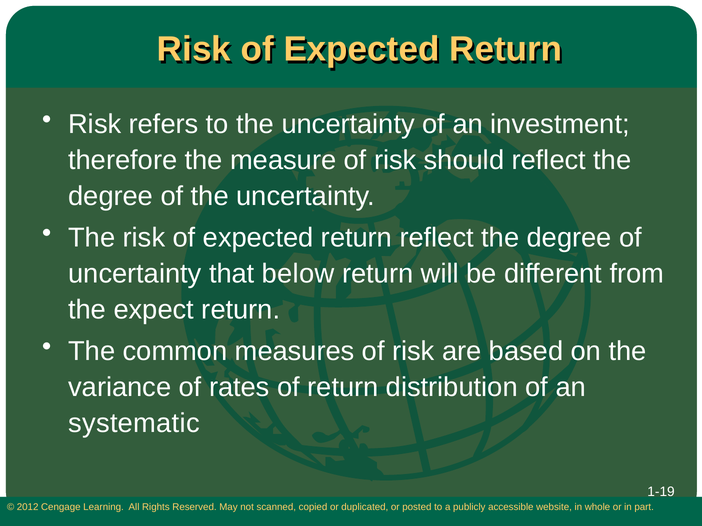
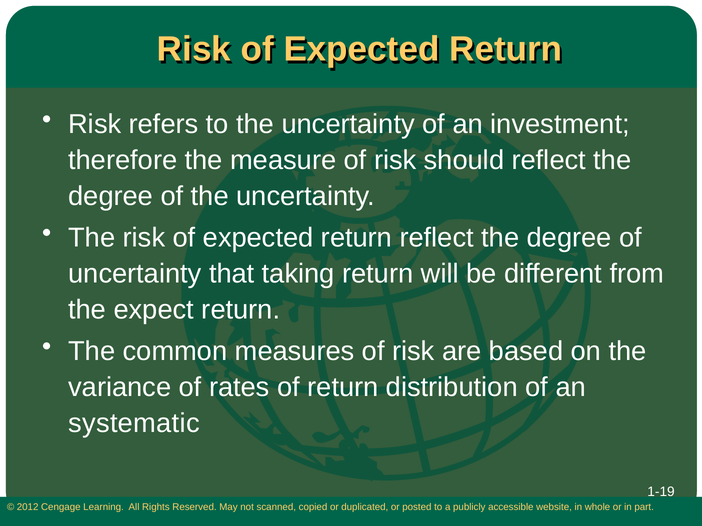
below: below -> taking
